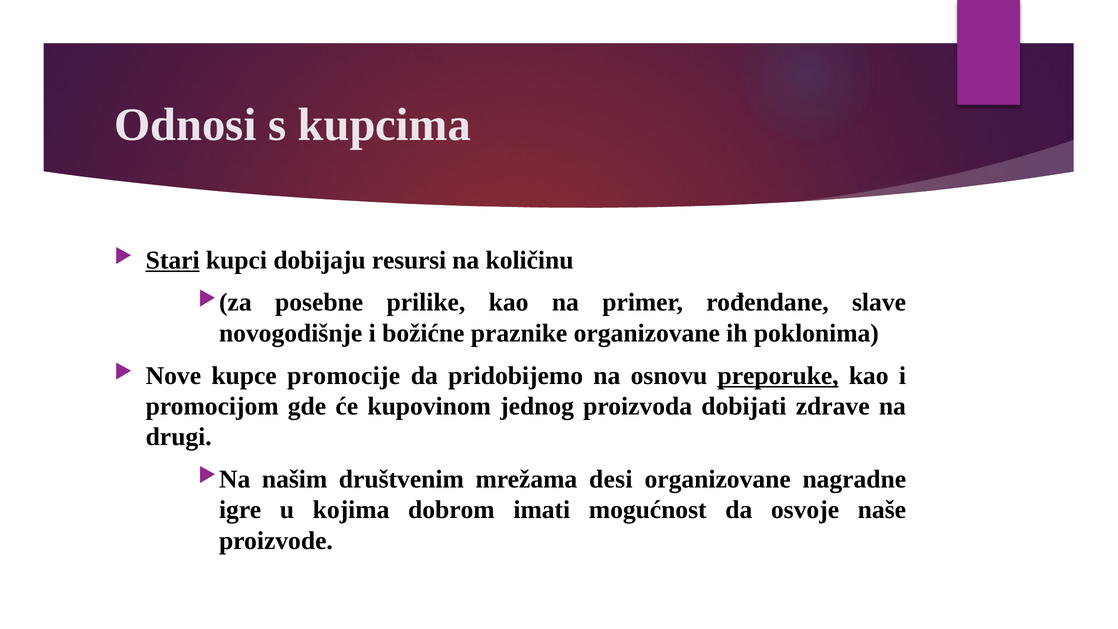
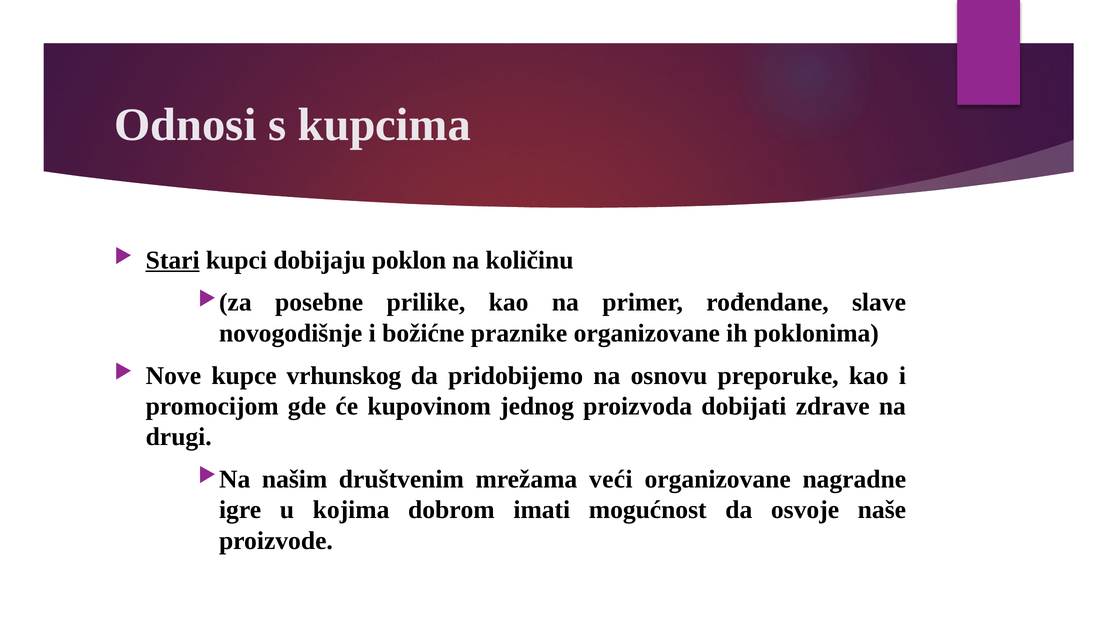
resursi: resursi -> poklon
promocije: promocije -> vrhunskog
preporuke underline: present -> none
desi: desi -> veći
